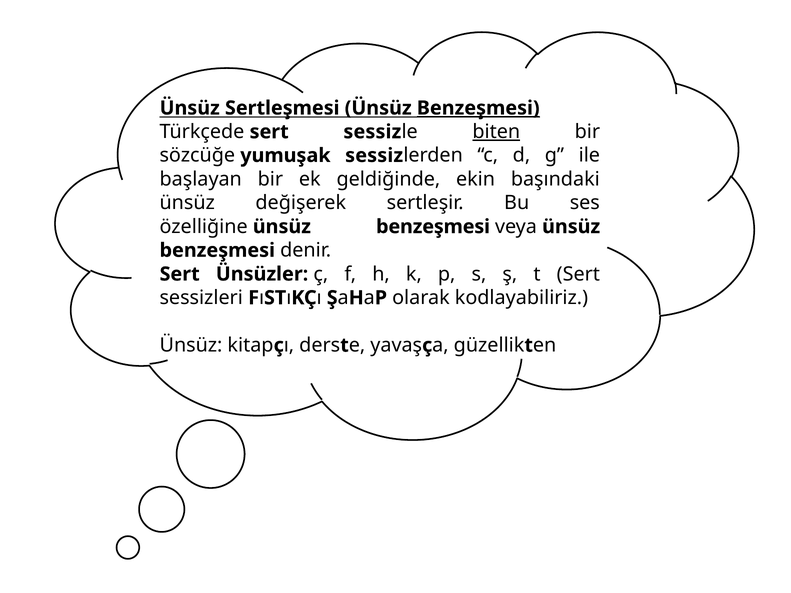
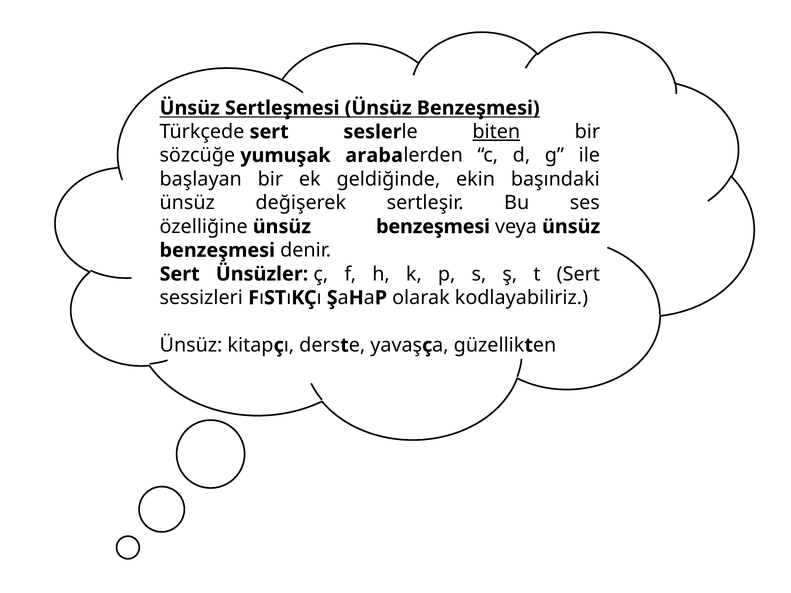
Benzeşmesi at (478, 108) underline: present -> none
sert sessiz: sessiz -> sesler
yumuşak sessiz: sessiz -> araba
